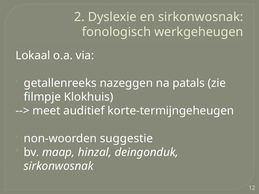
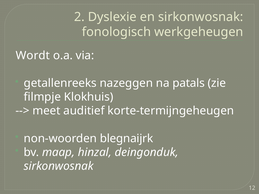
Lokaal: Lokaal -> Wordt
suggestie: suggestie -> blegnaijrk
